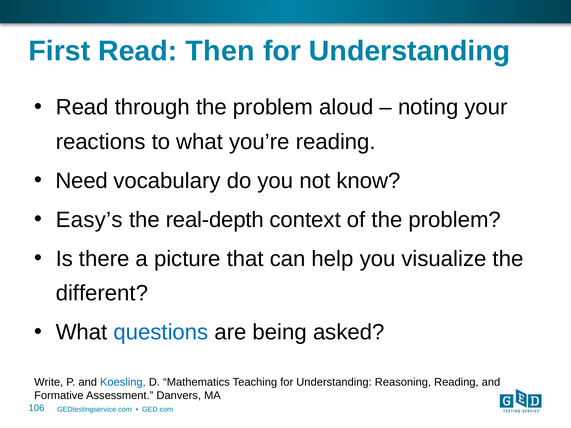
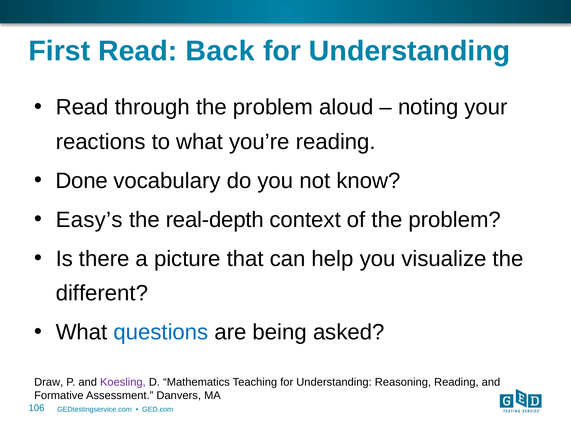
Then: Then -> Back
Need: Need -> Done
Write: Write -> Draw
Koesling colour: blue -> purple
